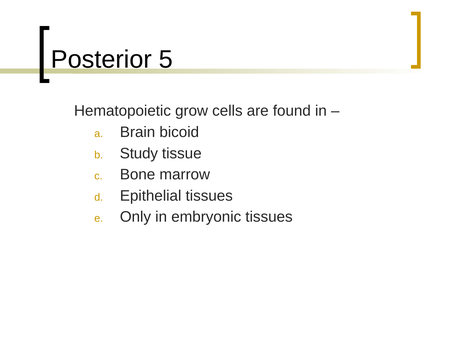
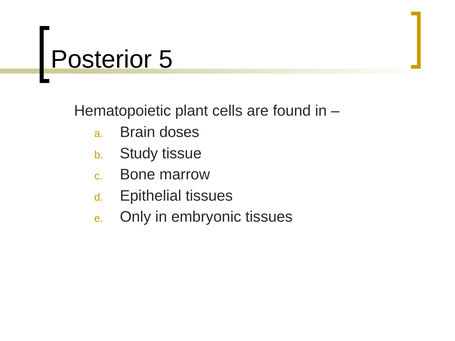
grow: grow -> plant
bicoid: bicoid -> doses
